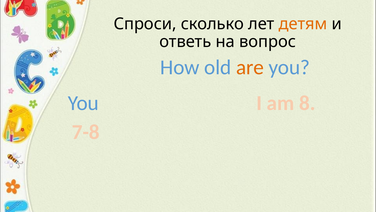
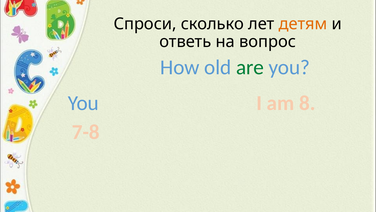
are colour: orange -> green
